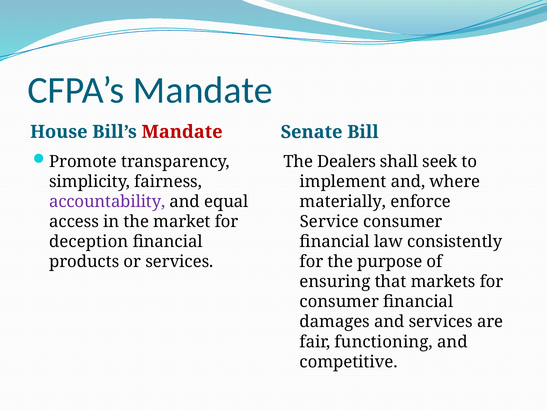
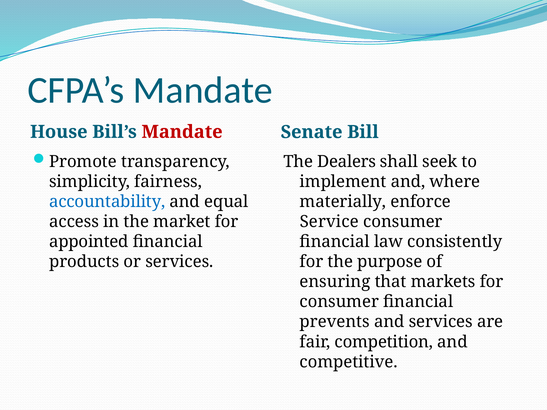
accountability colour: purple -> blue
deception: deception -> appointed
damages: damages -> prevents
functioning: functioning -> competition
